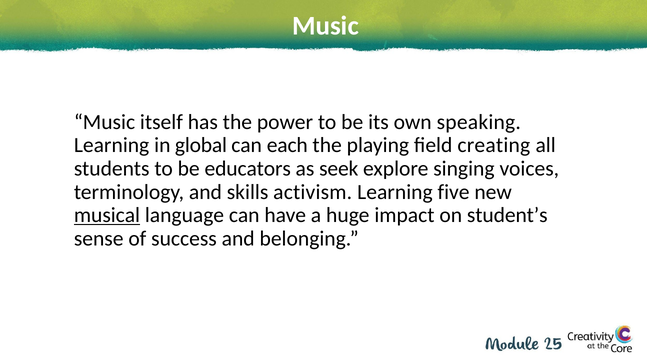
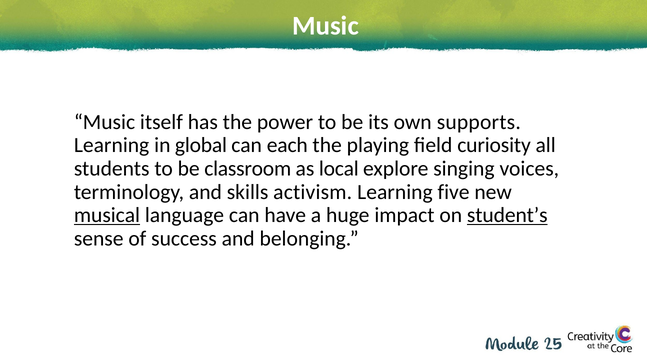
speaking: speaking -> supports
creating: creating -> curiosity
educators: educators -> classroom
seek: seek -> local
student’s underline: none -> present
